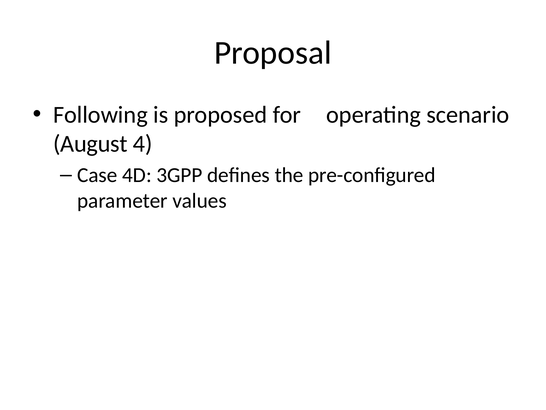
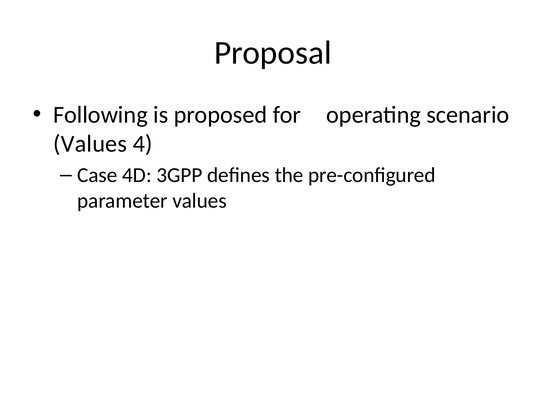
August at (90, 144): August -> Values
